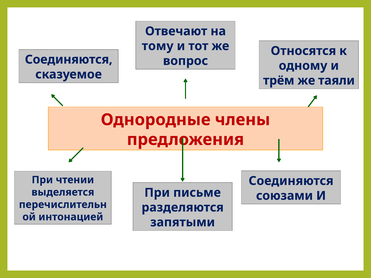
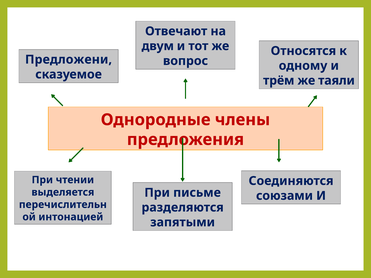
тому: тому -> двум
Соединяются at (69, 60): Соединяются -> Предложени
